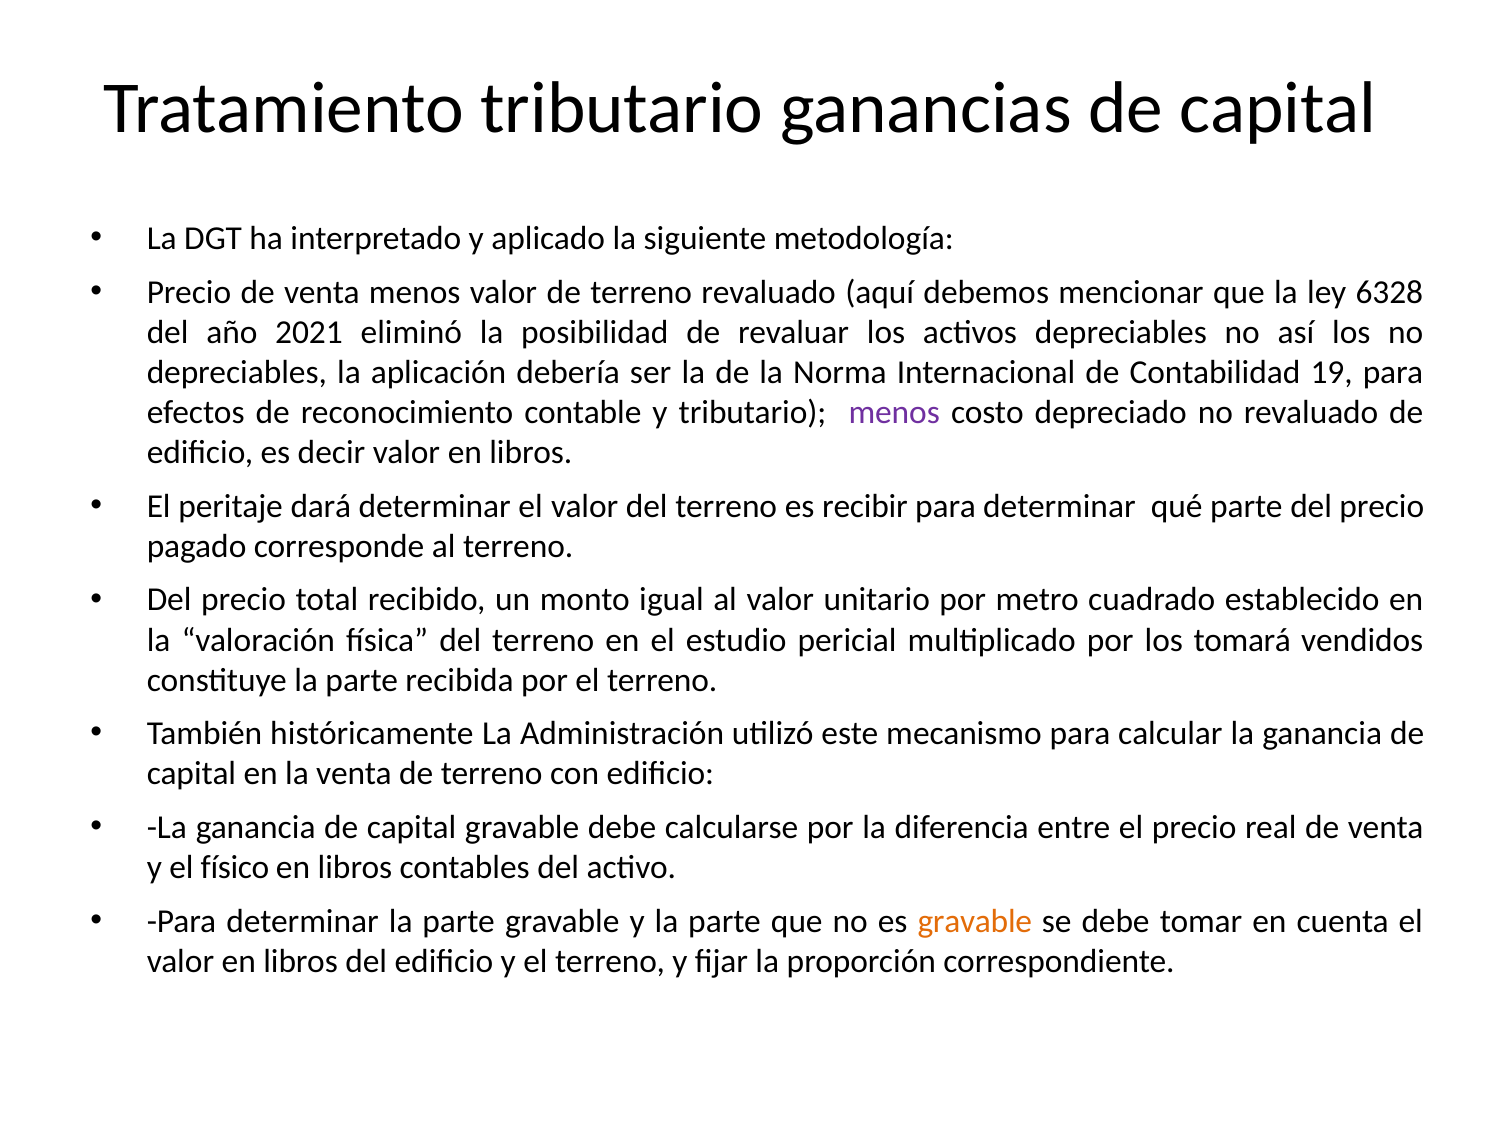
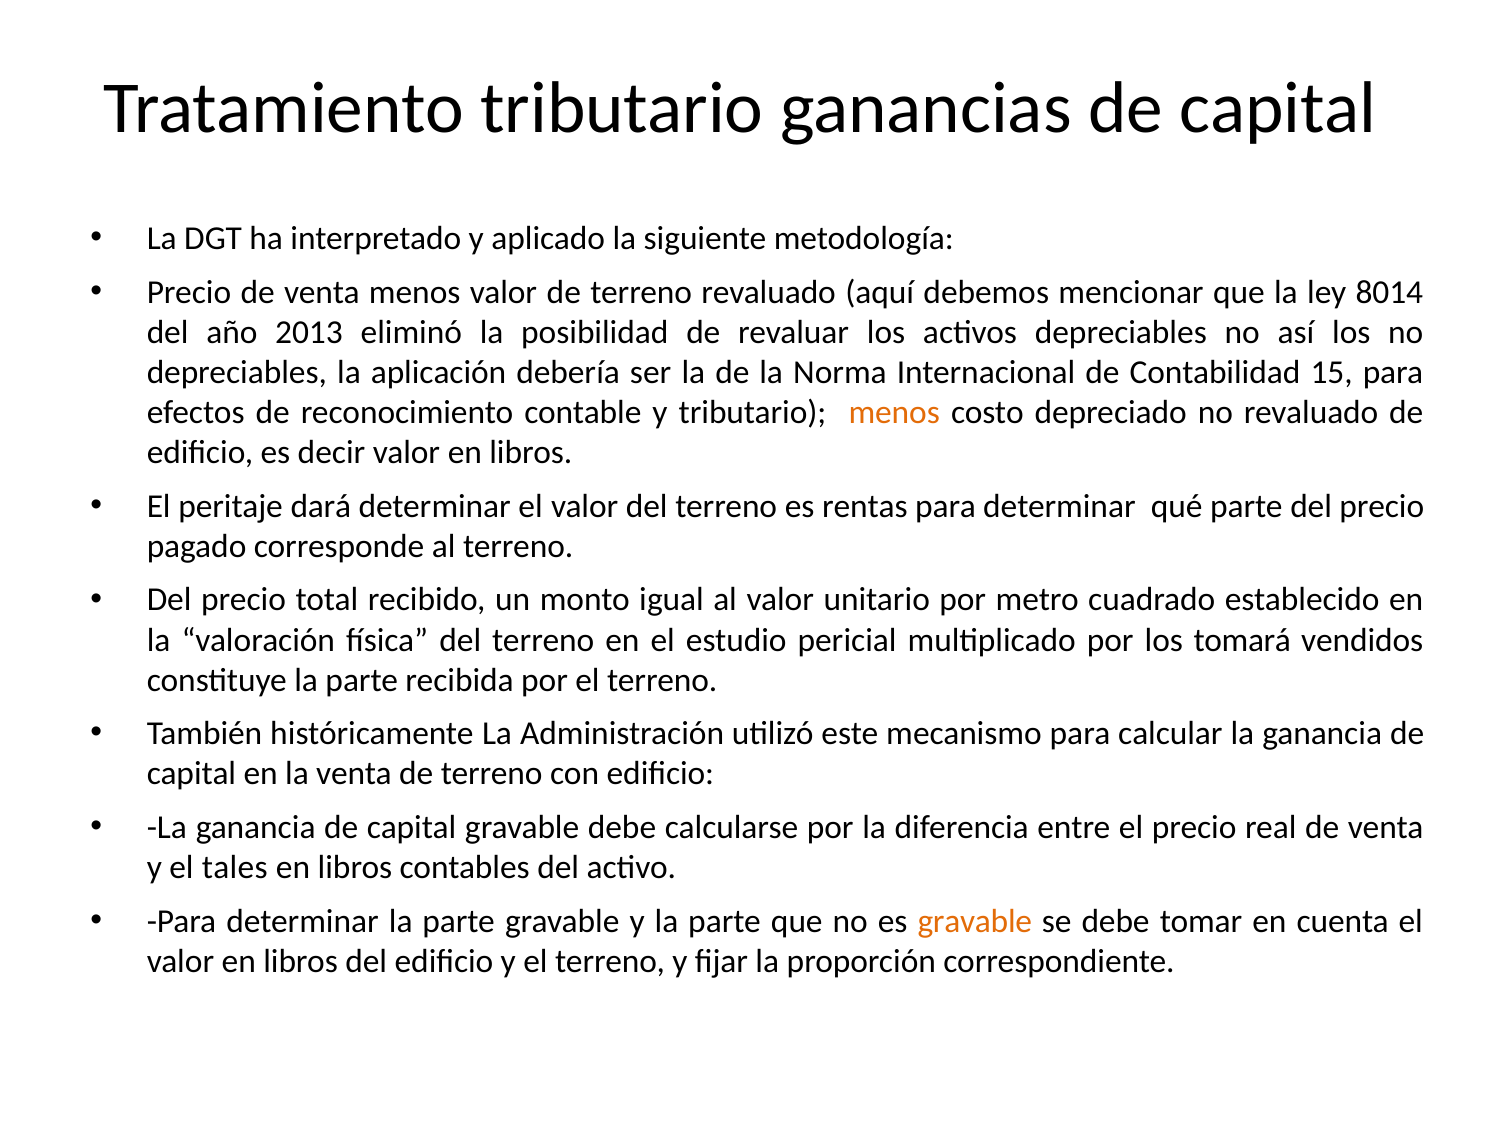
6328: 6328 -> 8014
2021: 2021 -> 2013
19: 19 -> 15
menos at (894, 413) colour: purple -> orange
recibir: recibir -> rentas
físico: físico -> tales
